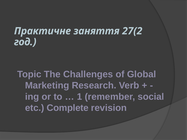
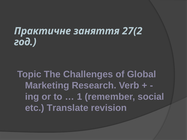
Complete: Complete -> Translate
